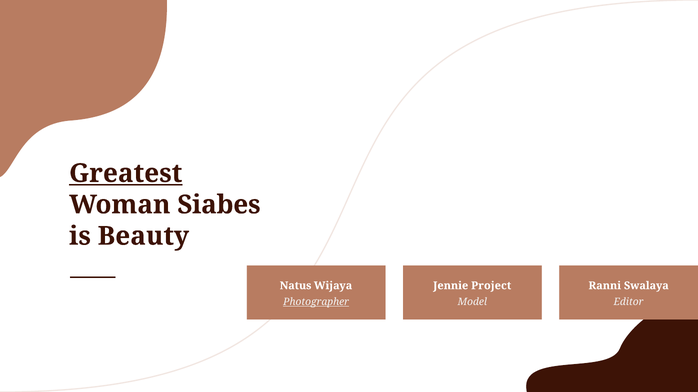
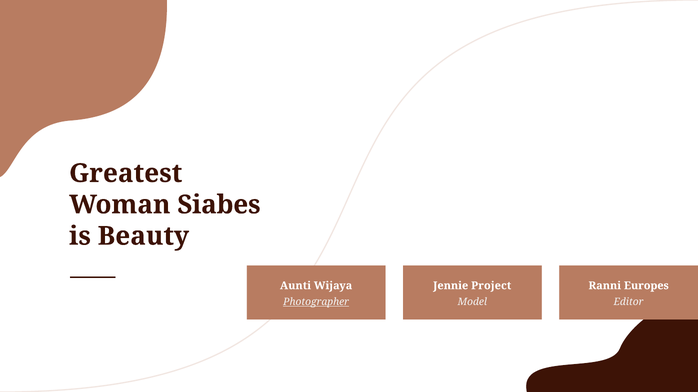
Greatest underline: present -> none
Natus: Natus -> Aunti
Swalaya: Swalaya -> Europes
